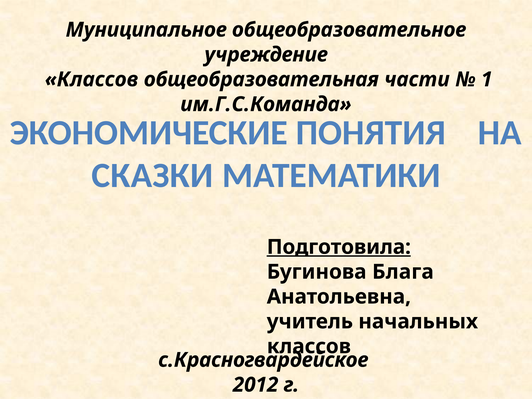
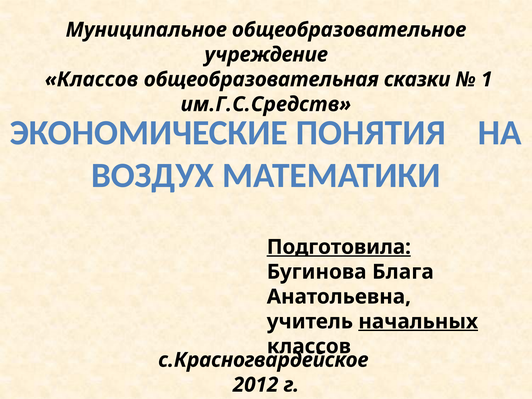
части: части -> сказки
им.Г.С.Команда: им.Г.С.Команда -> им.Г.С.Средств
СКАЗКИ: СКАЗКИ -> ВОЗДУХ
начальных underline: none -> present
